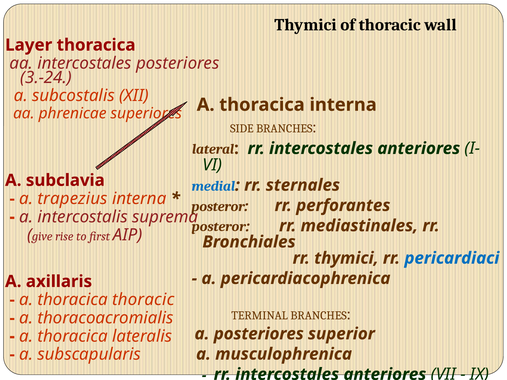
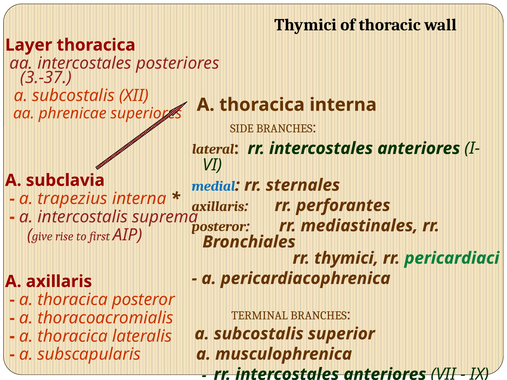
3.-24: 3.-24 -> 3.-37
posteror at (218, 206): posteror -> axillaris
pericardiaci colour: blue -> green
thoracica thoracic: thoracic -> posteror
posteriores at (259, 334): posteriores -> subcostalis
